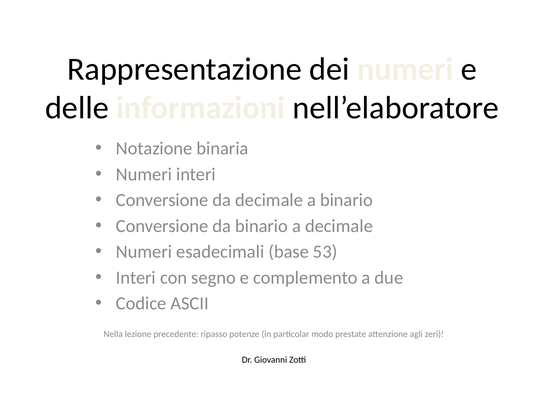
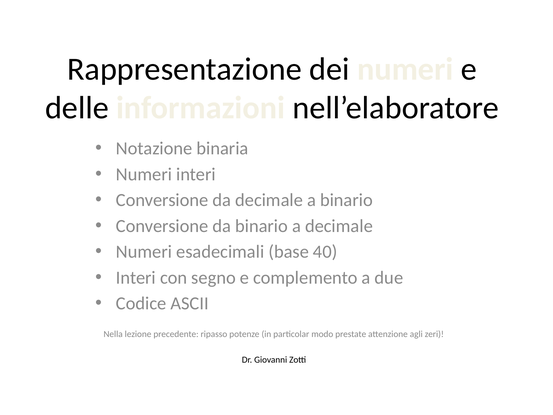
53: 53 -> 40
